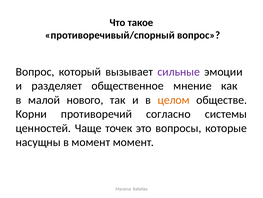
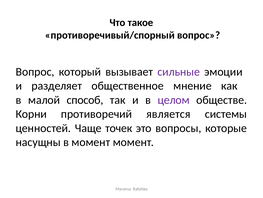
нового: нового -> способ
целом colour: orange -> purple
согласно: согласно -> является
